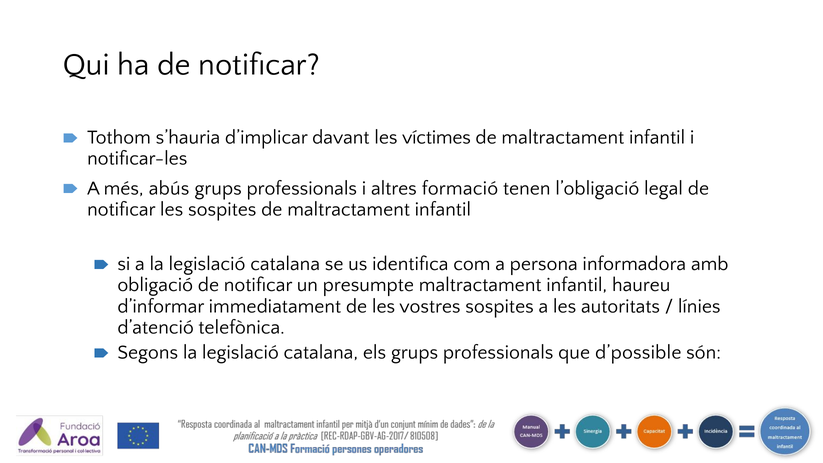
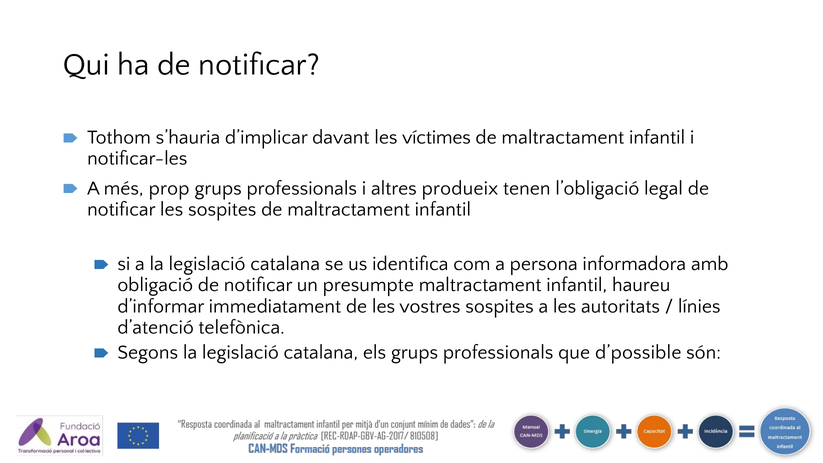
abús: abús -> prop
formació: formació -> produeix
